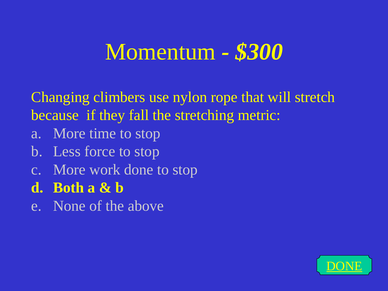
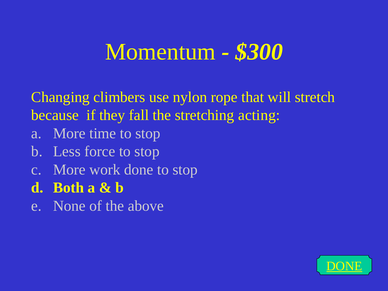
metric: metric -> acting
